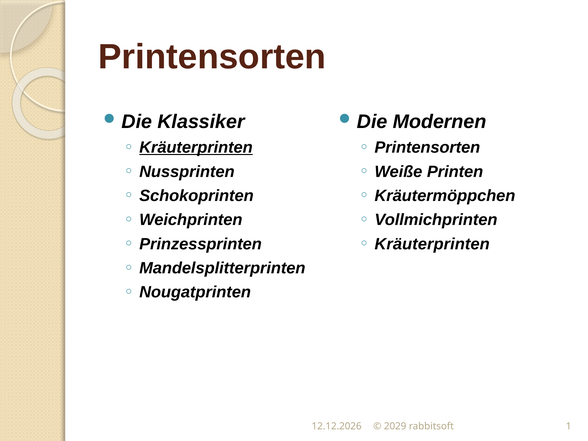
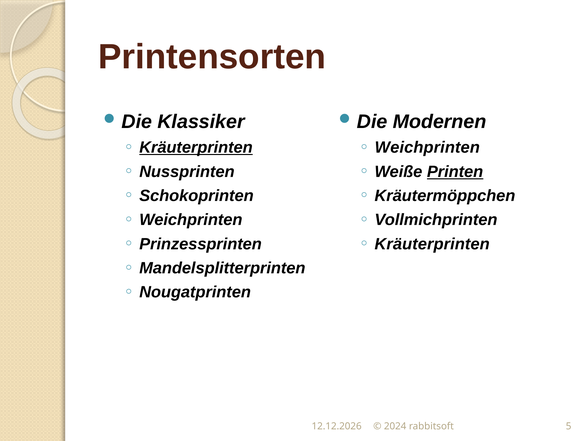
Printensorten at (427, 148): Printensorten -> Weichprinten
Printen underline: none -> present
2029: 2029 -> 2024
1: 1 -> 5
